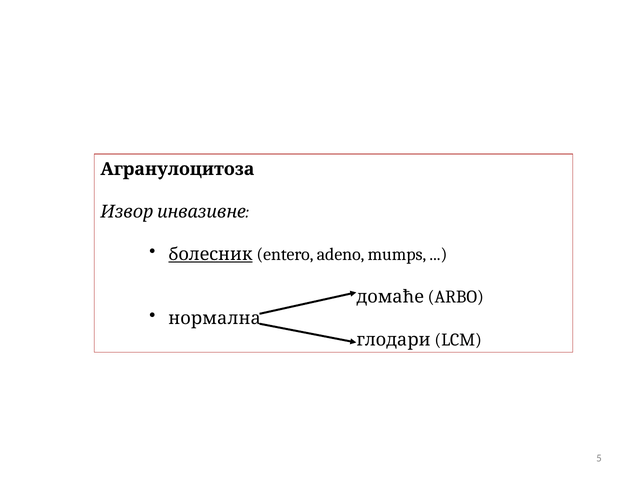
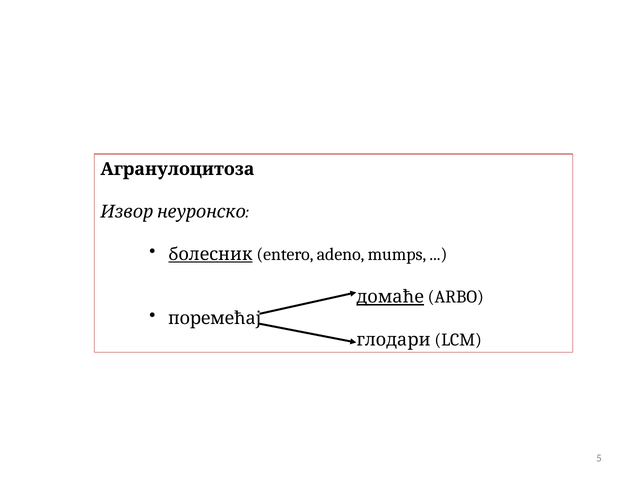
инвазивне: инвазивне -> неуронско
домаће underline: none -> present
нормална: нормална -> поремећај
